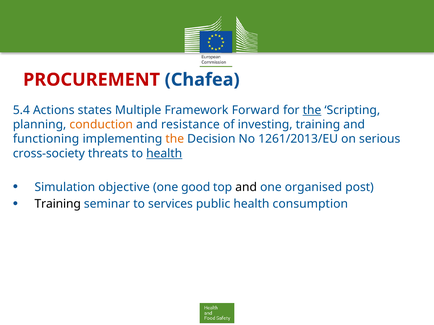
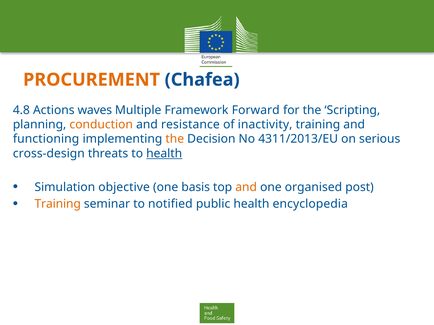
PROCUREMENT colour: red -> orange
5.4: 5.4 -> 4.8
states: states -> waves
the at (312, 110) underline: present -> none
investing: investing -> inactivity
1261/2013/EU: 1261/2013/EU -> 4311/2013/EU
cross-society: cross-society -> cross-design
good: good -> basis
and at (246, 187) colour: black -> orange
Training at (58, 204) colour: black -> orange
services: services -> notified
consumption: consumption -> encyclopedia
